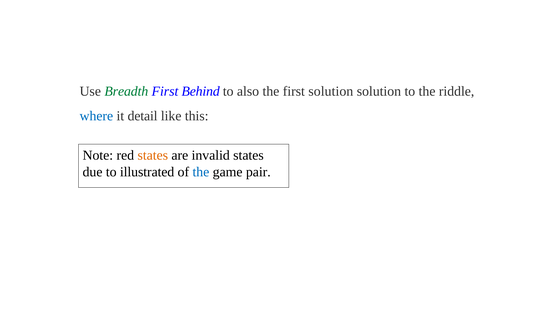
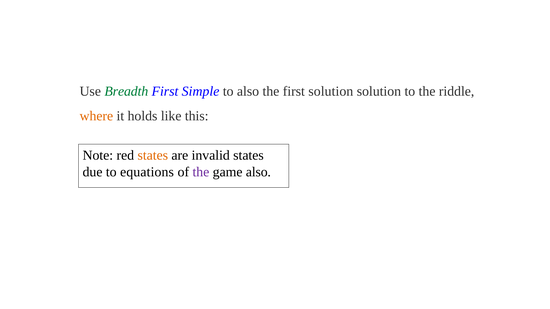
Behind: Behind -> Simple
where colour: blue -> orange
detail: detail -> holds
illustrated: illustrated -> equations
the at (201, 172) colour: blue -> purple
game pair: pair -> also
